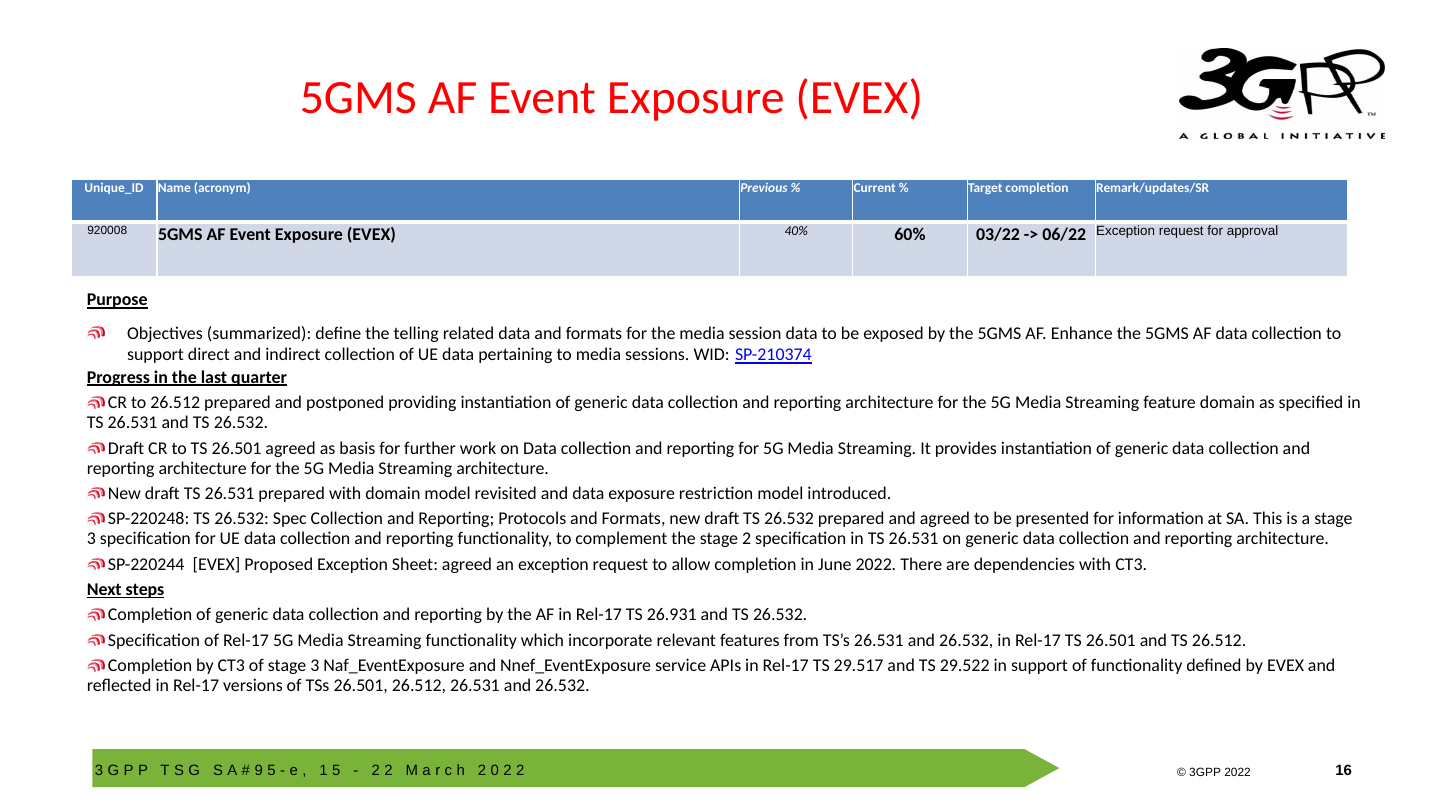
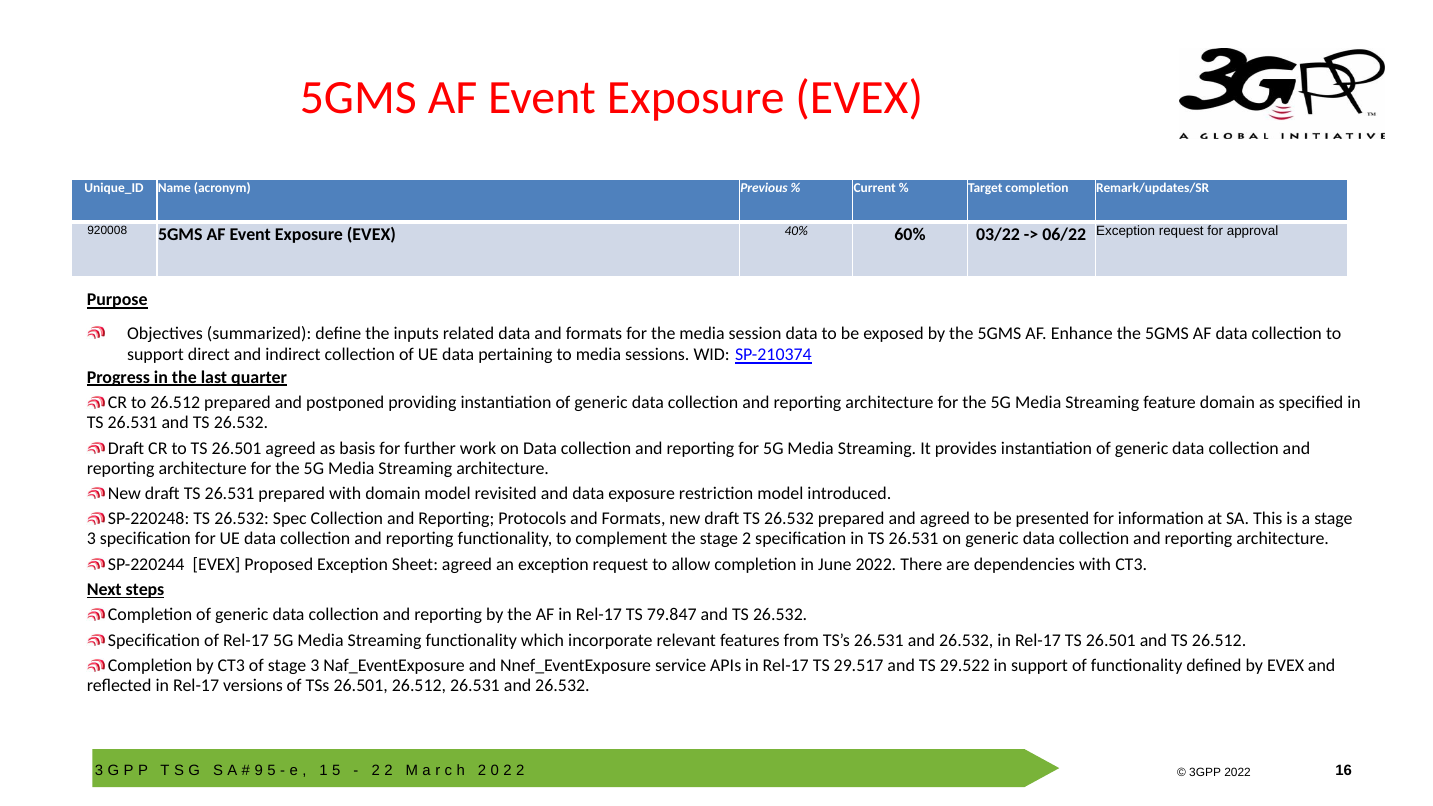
telling: telling -> inputs
26.931: 26.931 -> 79.847
